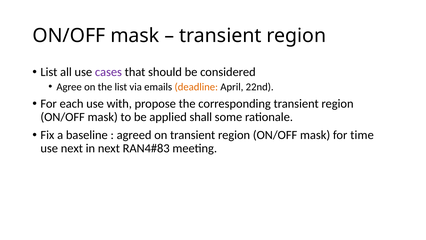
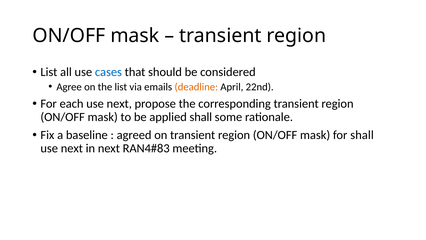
cases colour: purple -> blue
each use with: with -> next
for time: time -> shall
